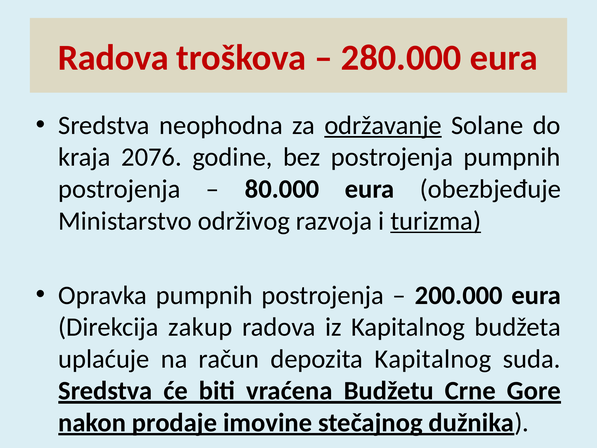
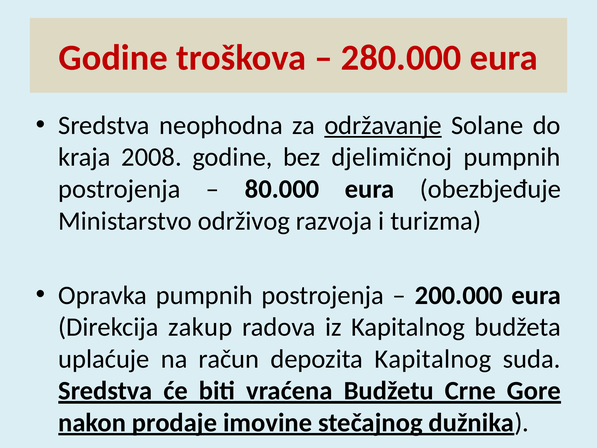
Radova at (113, 58): Radova -> Godine
2076: 2076 -> 2008
bez postrojenja: postrojenja -> djelimičnoj
turizma underline: present -> none
